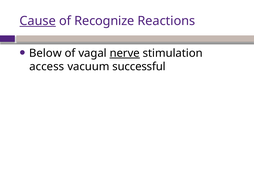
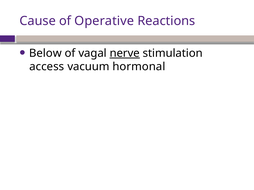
Cause underline: present -> none
Recognize: Recognize -> Operative
successful: successful -> hormonal
